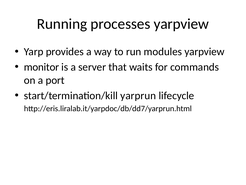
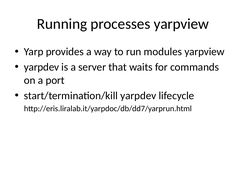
monitor at (41, 67): monitor -> yarpdev
start/termination/kill yarprun: yarprun -> yarpdev
